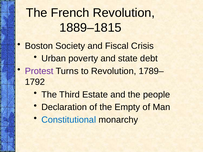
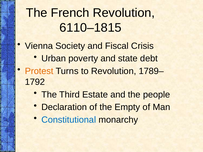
1889–1815: 1889–1815 -> 6110–1815
Boston: Boston -> Vienna
Protest colour: purple -> orange
